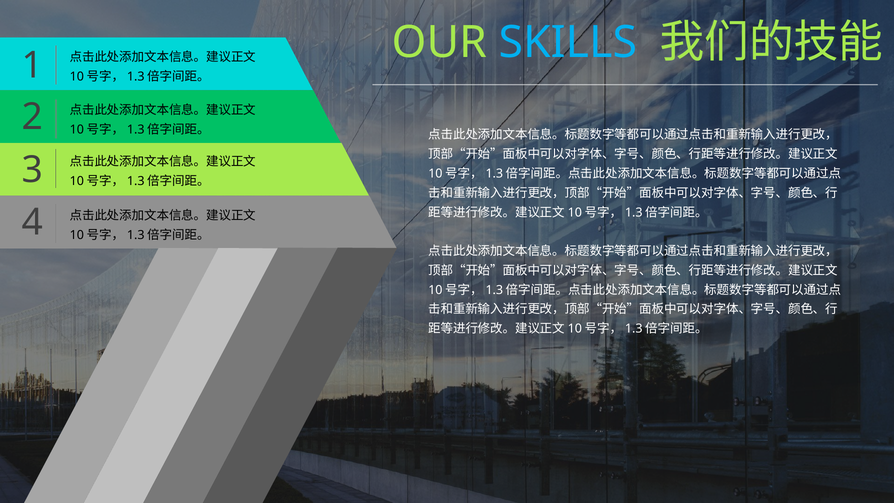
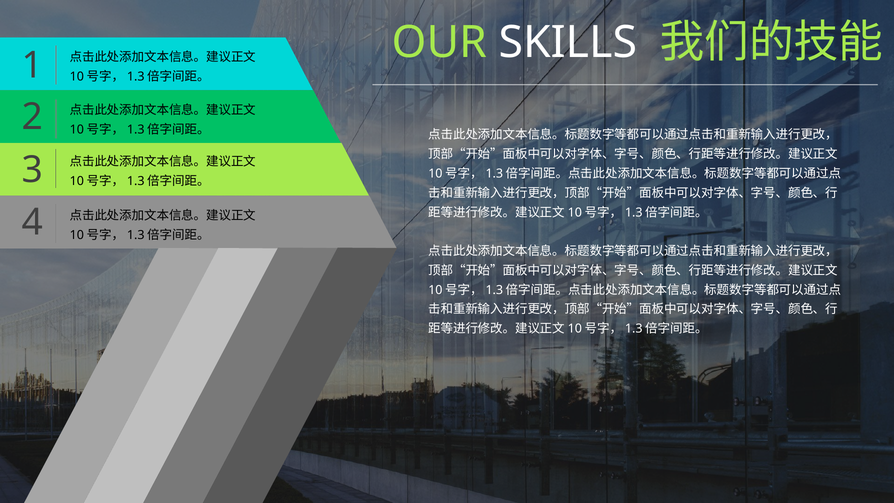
SKILLS colour: light blue -> white
